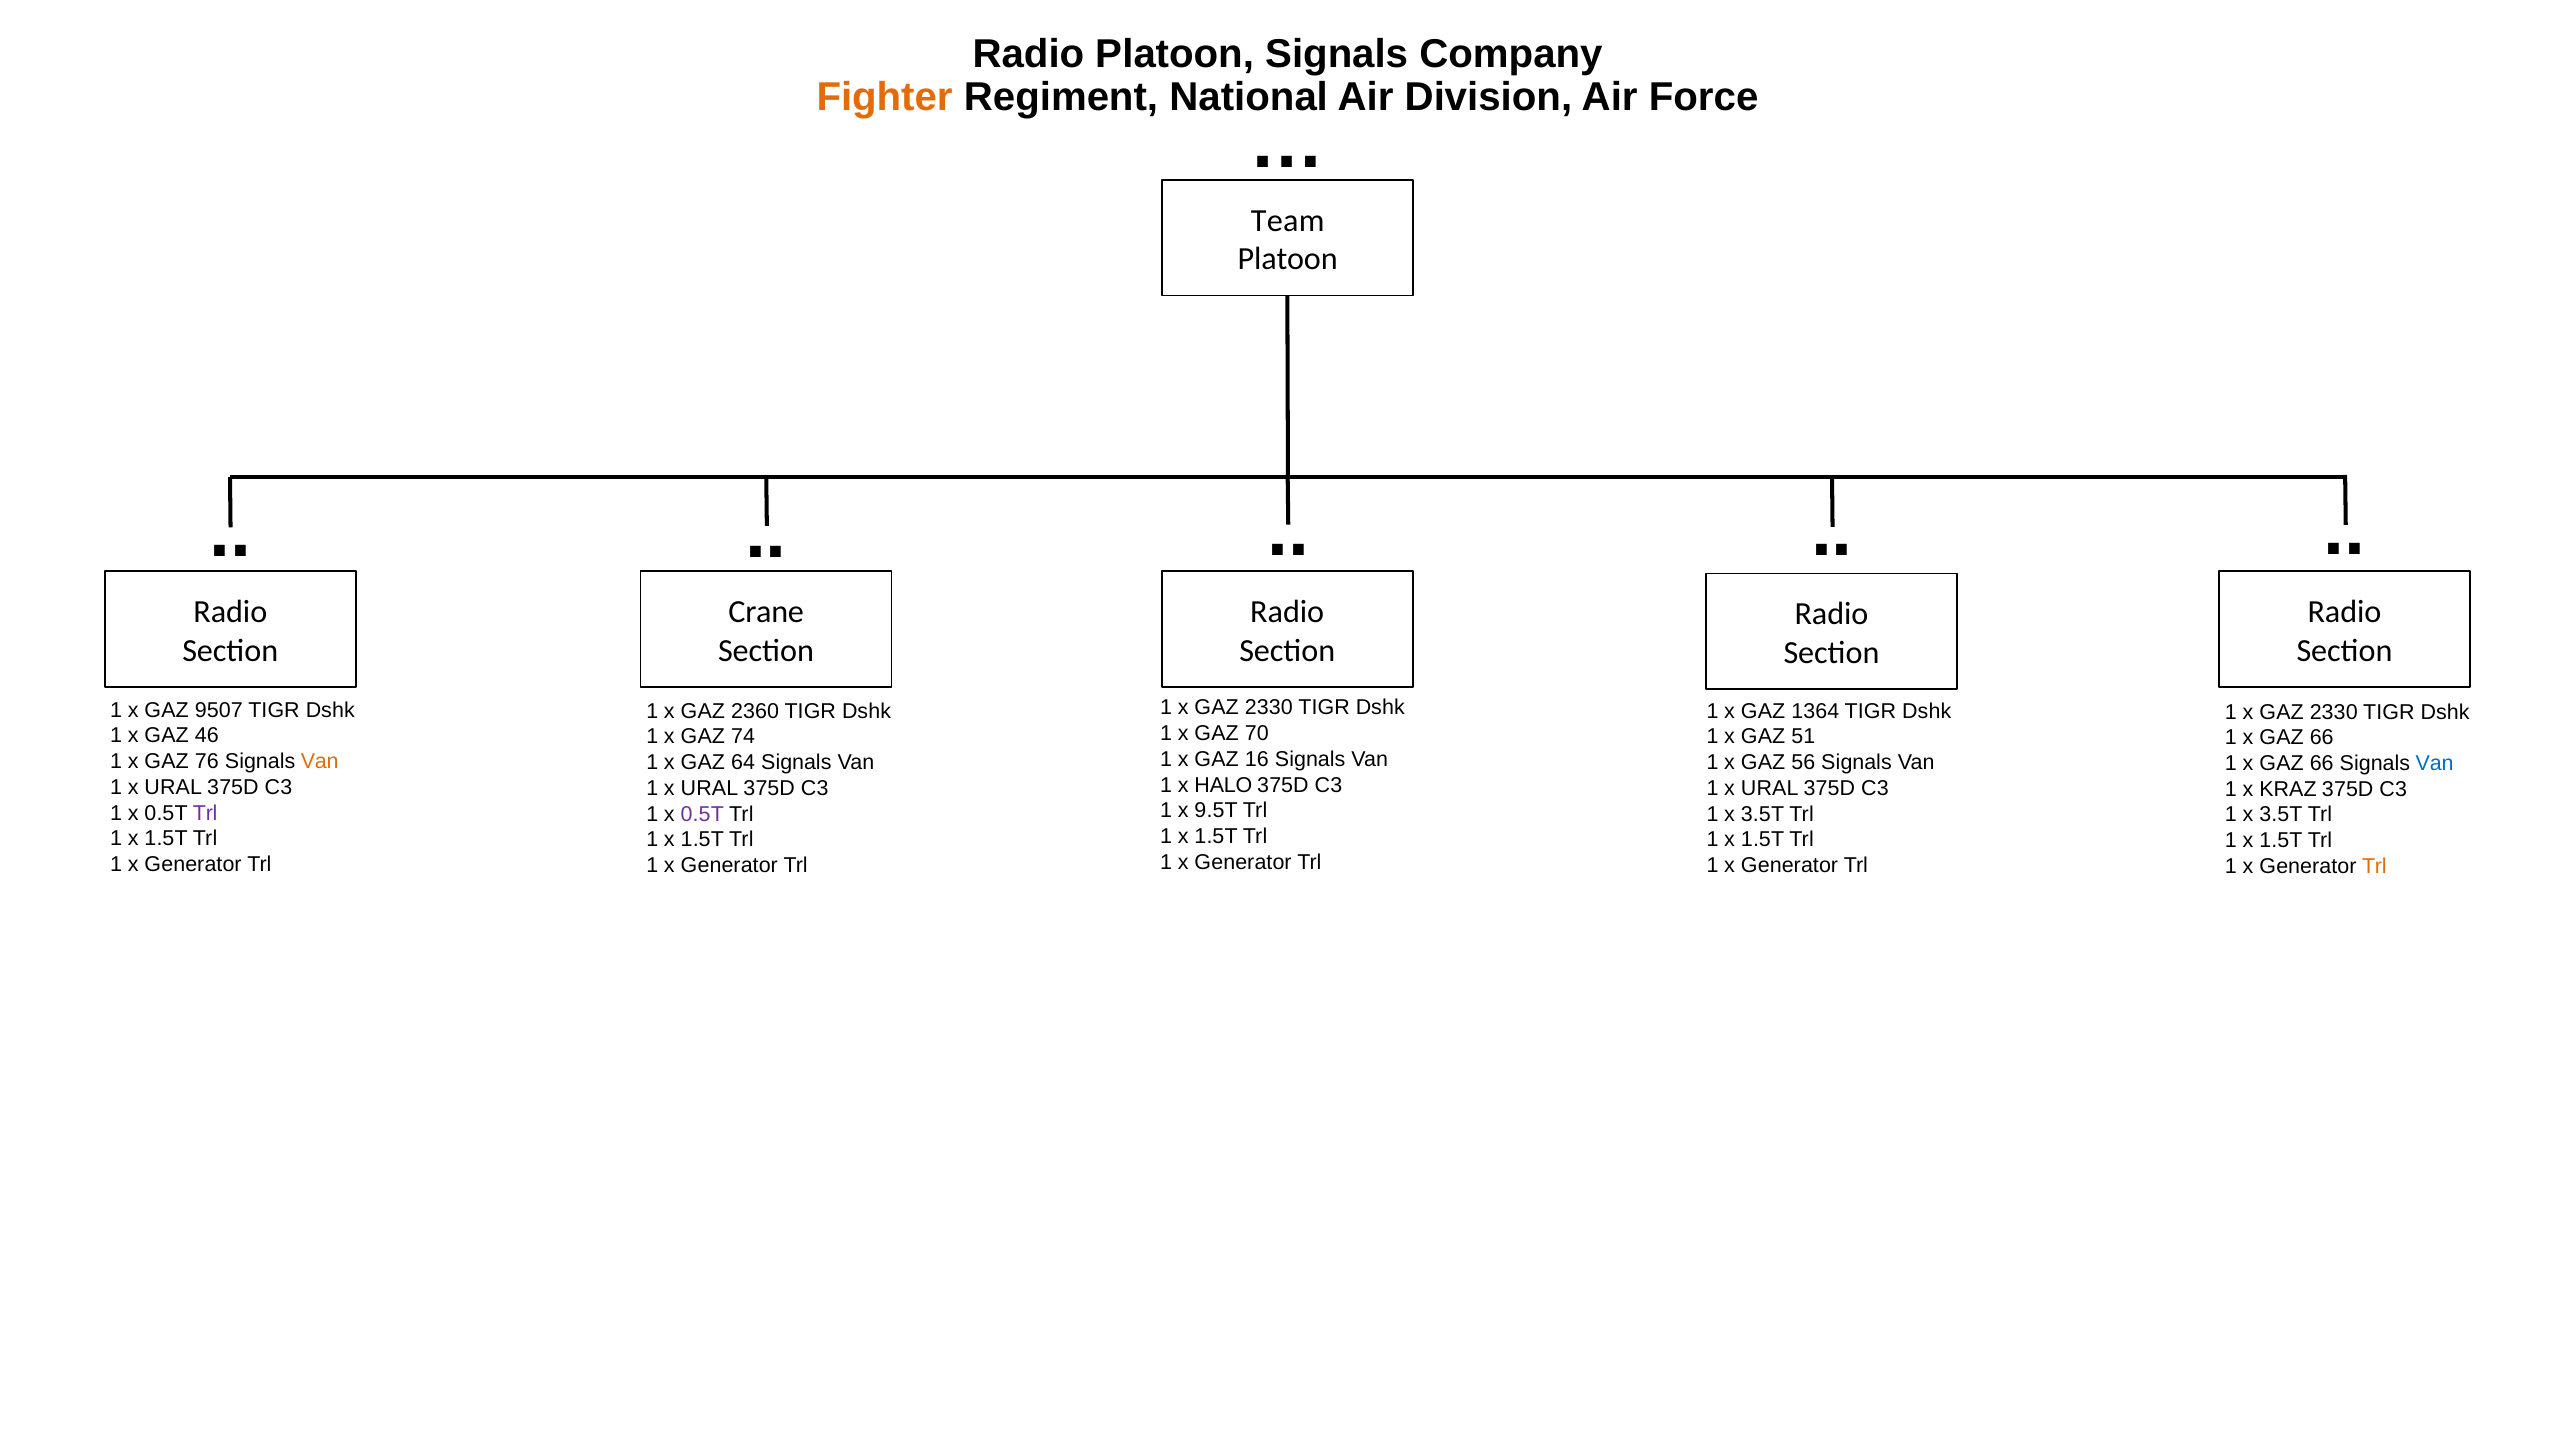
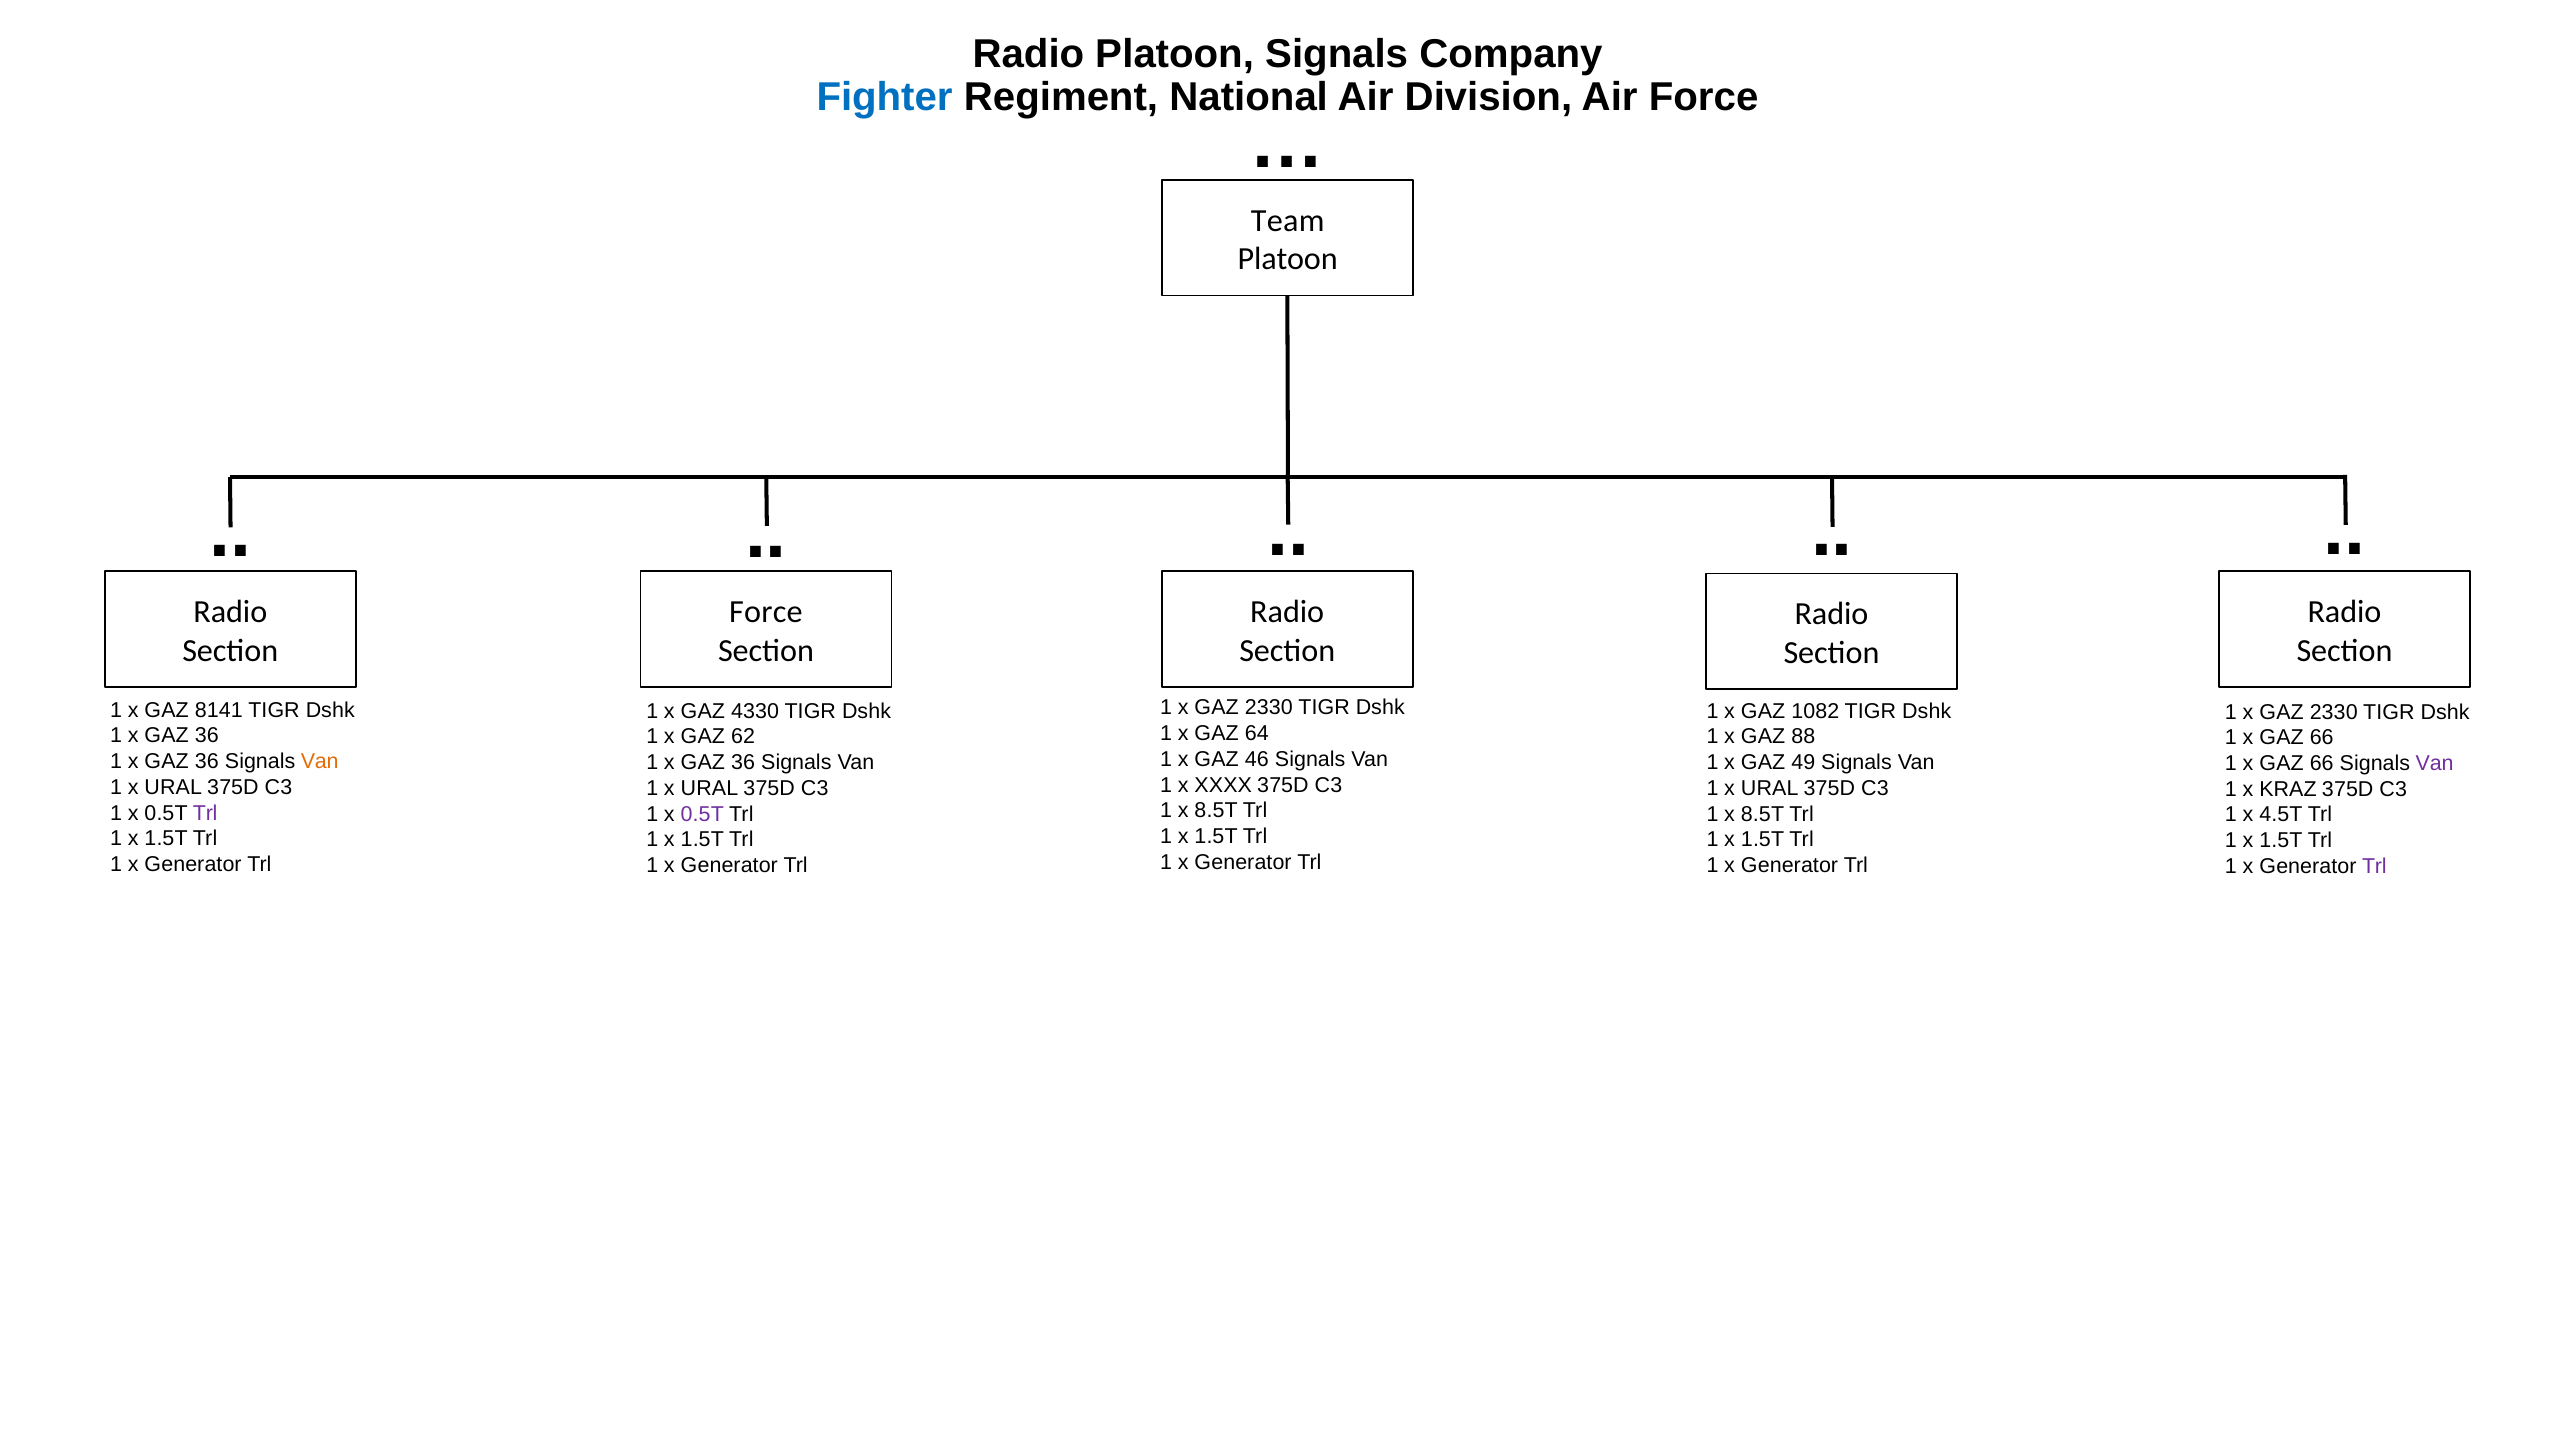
Fighter colour: orange -> blue
Crane at (766, 612): Crane -> Force
9507: 9507 -> 8141
2360: 2360 -> 4330
1364: 1364 -> 1082
70: 70 -> 64
46 at (207, 736): 46 -> 36
74: 74 -> 62
51: 51 -> 88
16: 16 -> 46
76 at (207, 762): 76 -> 36
64 at (743, 763): 64 -> 36
56: 56 -> 49
Van at (2435, 763) colour: blue -> purple
HALO: HALO -> XXXX
9.5T at (1216, 811): 9.5T -> 8.5T
3.5T at (1763, 814): 3.5T -> 8.5T
3.5T at (2281, 815): 3.5T -> 4.5T
Trl at (2374, 866) colour: orange -> purple
